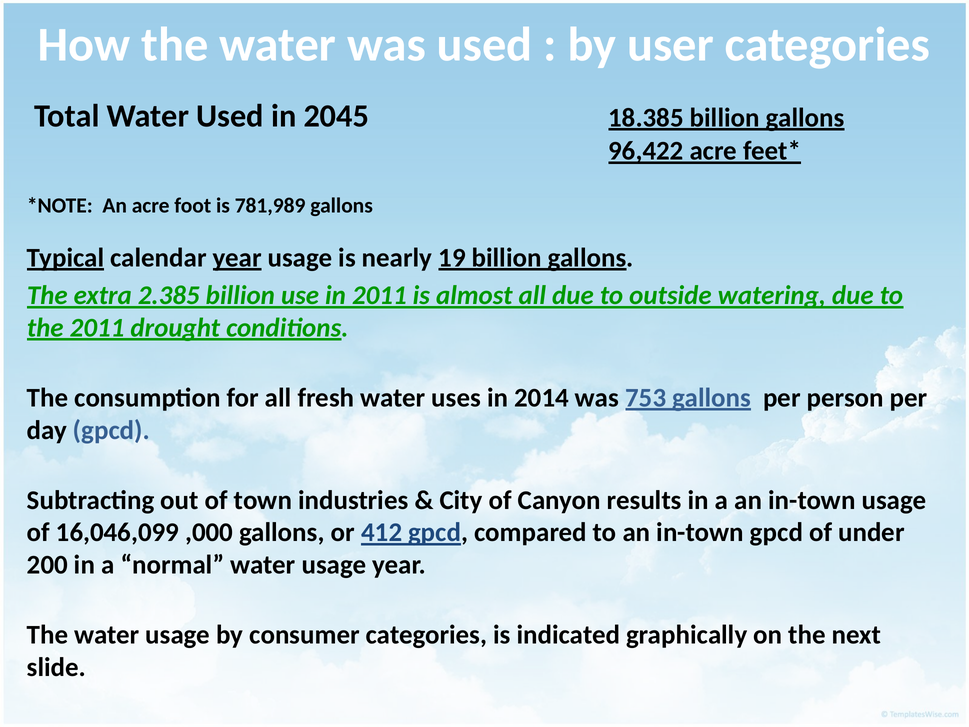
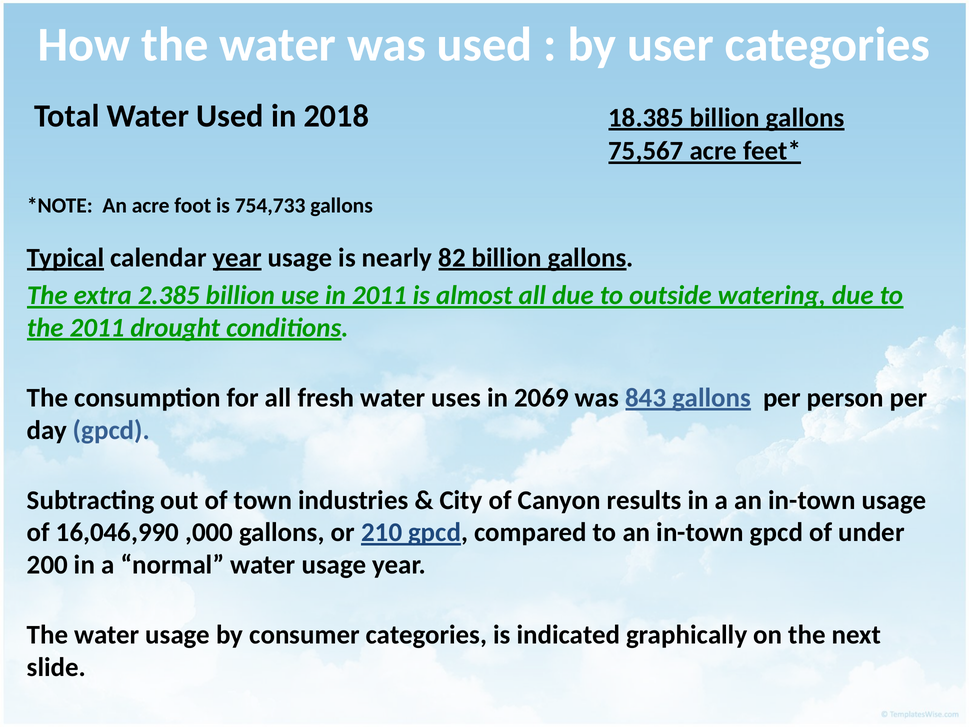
2045: 2045 -> 2018
96,422: 96,422 -> 75,567
781,989: 781,989 -> 754,733
19: 19 -> 82
2014: 2014 -> 2069
753: 753 -> 843
16,046,099: 16,046,099 -> 16,046,990
412: 412 -> 210
